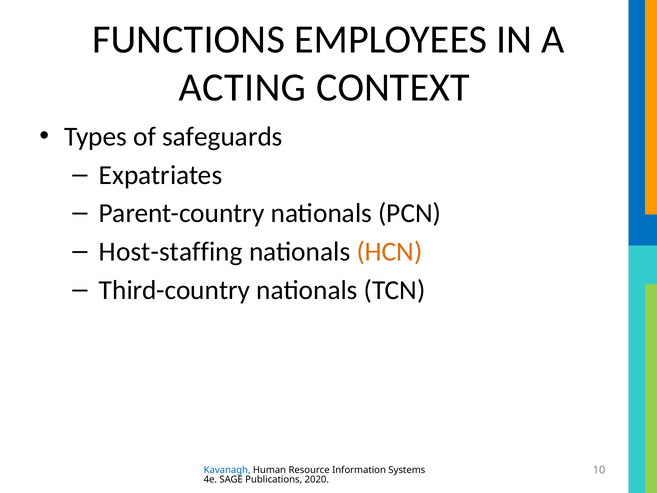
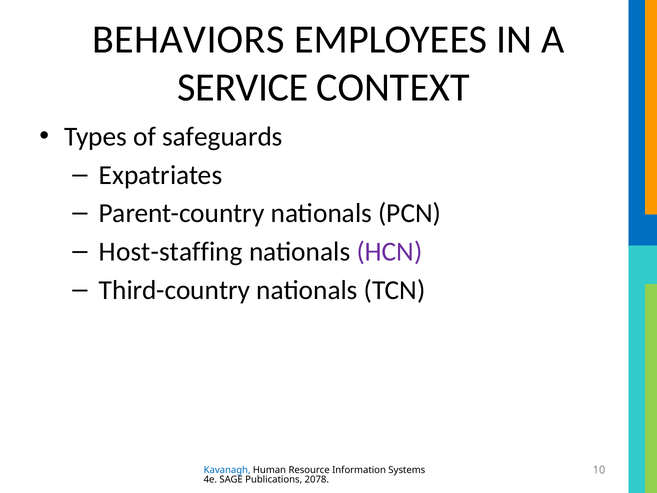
FUNCTIONS: FUNCTIONS -> BEHAVIORS
ACTING: ACTING -> SERVICE
HCN colour: orange -> purple
2020: 2020 -> 2078
